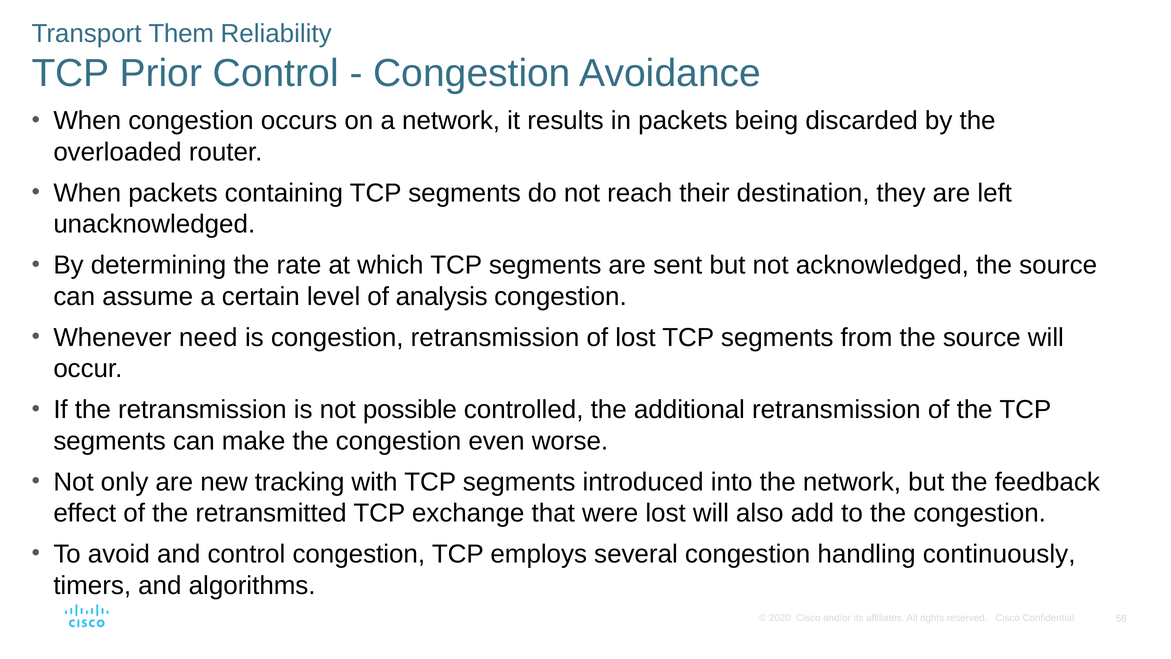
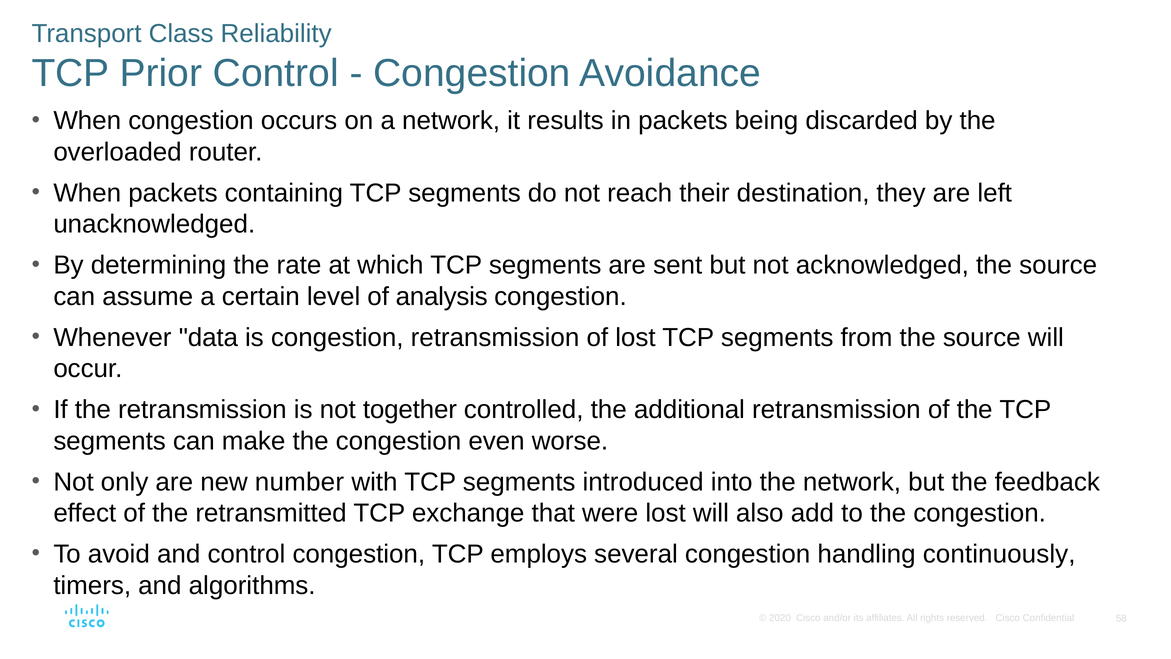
Them: Them -> Class
need: need -> ʺdata
possible: possible -> together
tracking: tracking -> number
